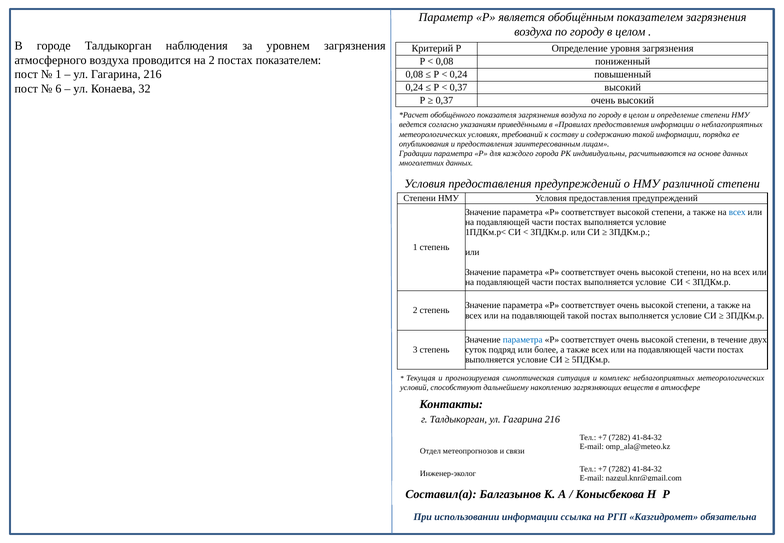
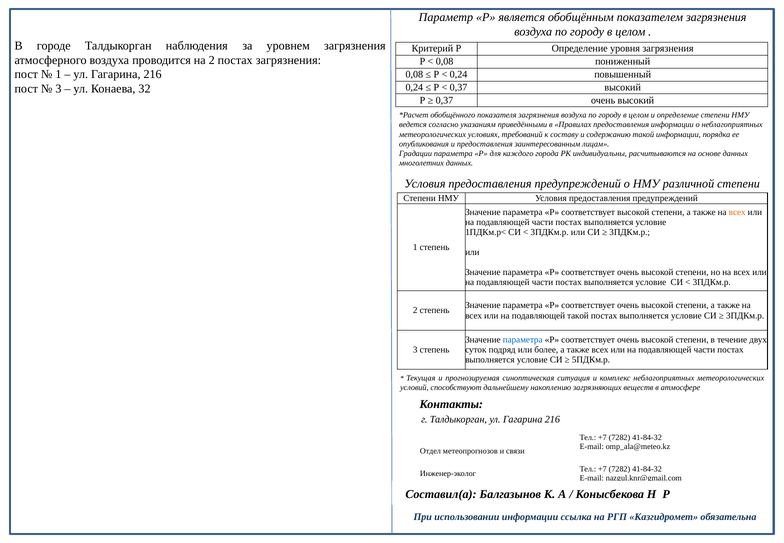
постах показателем: показателем -> загрязнения
6 at (58, 89): 6 -> 3
всех at (737, 212) colour: blue -> orange
